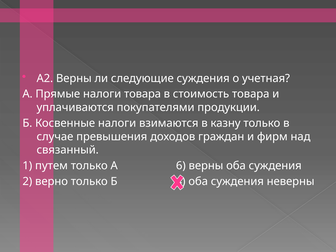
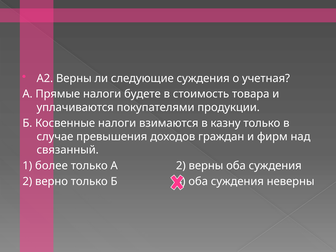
налоги товара: товара -> будете
путем: путем -> более
А 6: 6 -> 2
